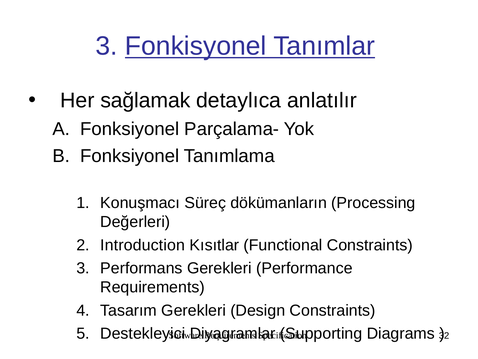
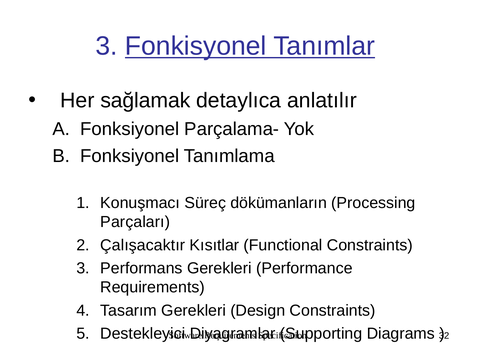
Değerleri: Değerleri -> Parçaları
Introduction: Introduction -> Çalışacaktır
